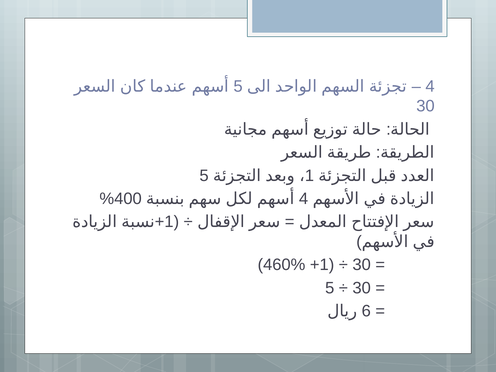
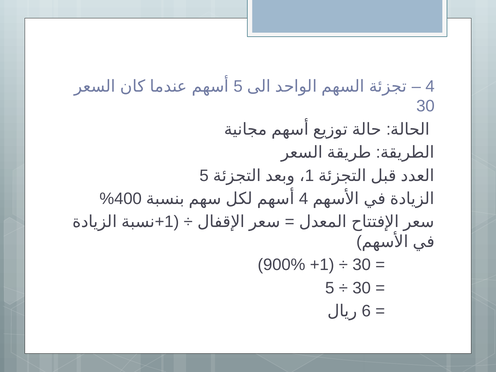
460%: 460% -> 900%
